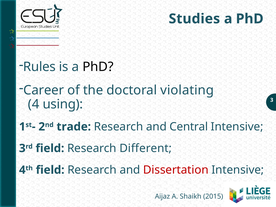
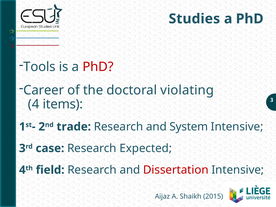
Rules: Rules -> Tools
PhD at (98, 67) colour: black -> red
using: using -> items
Central: Central -> System
field at (50, 148): field -> case
Different: Different -> Expected
